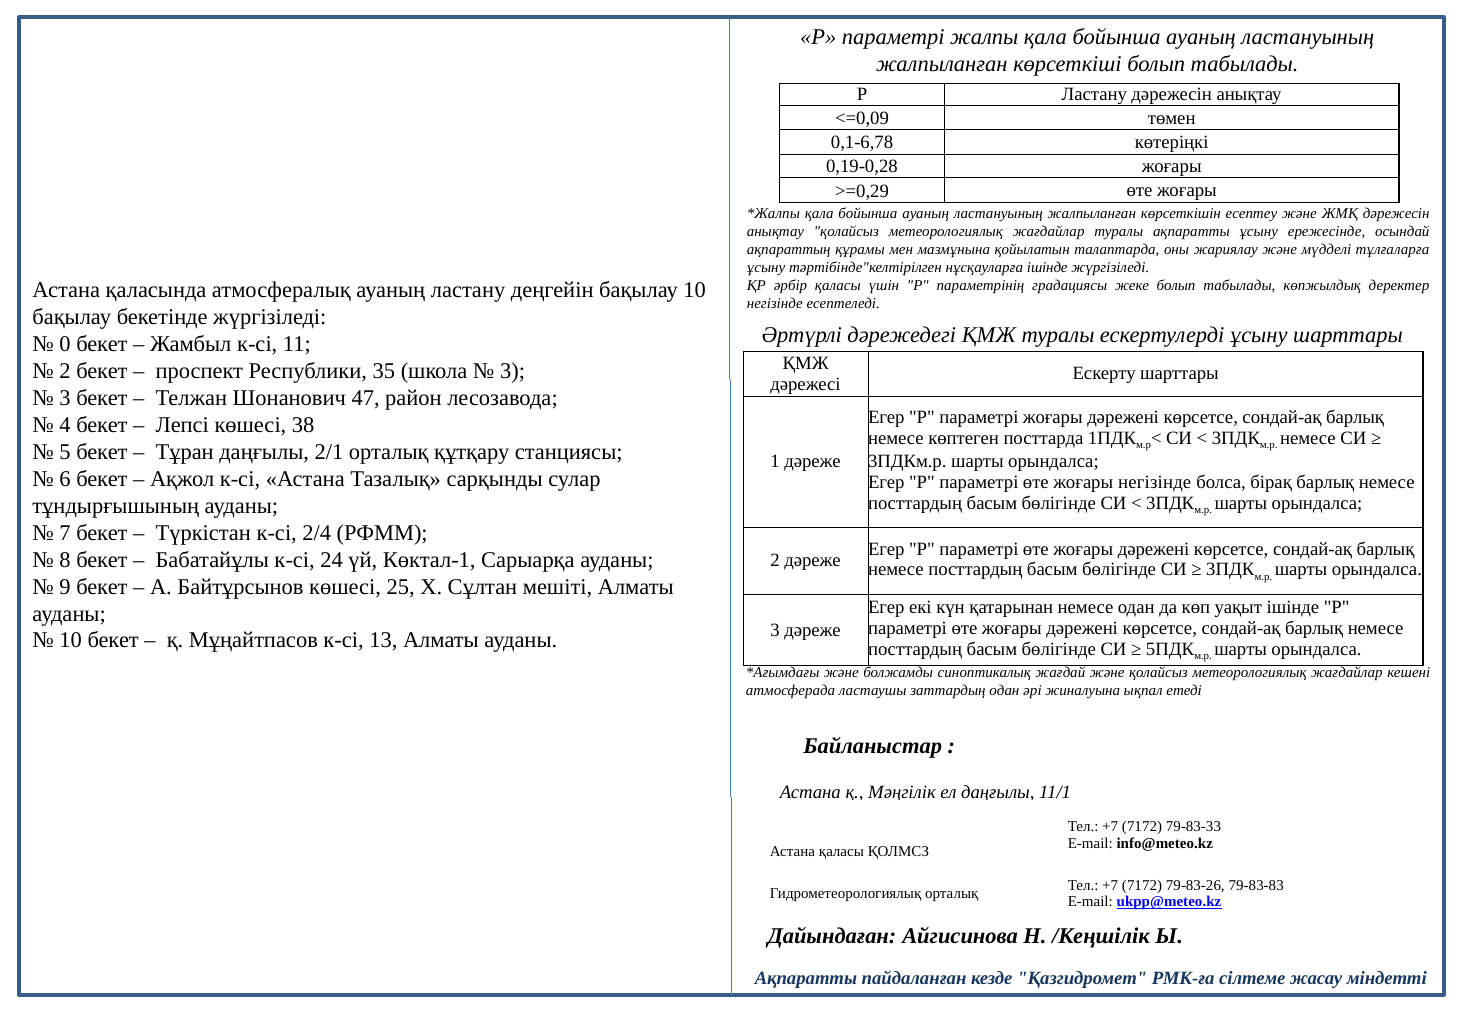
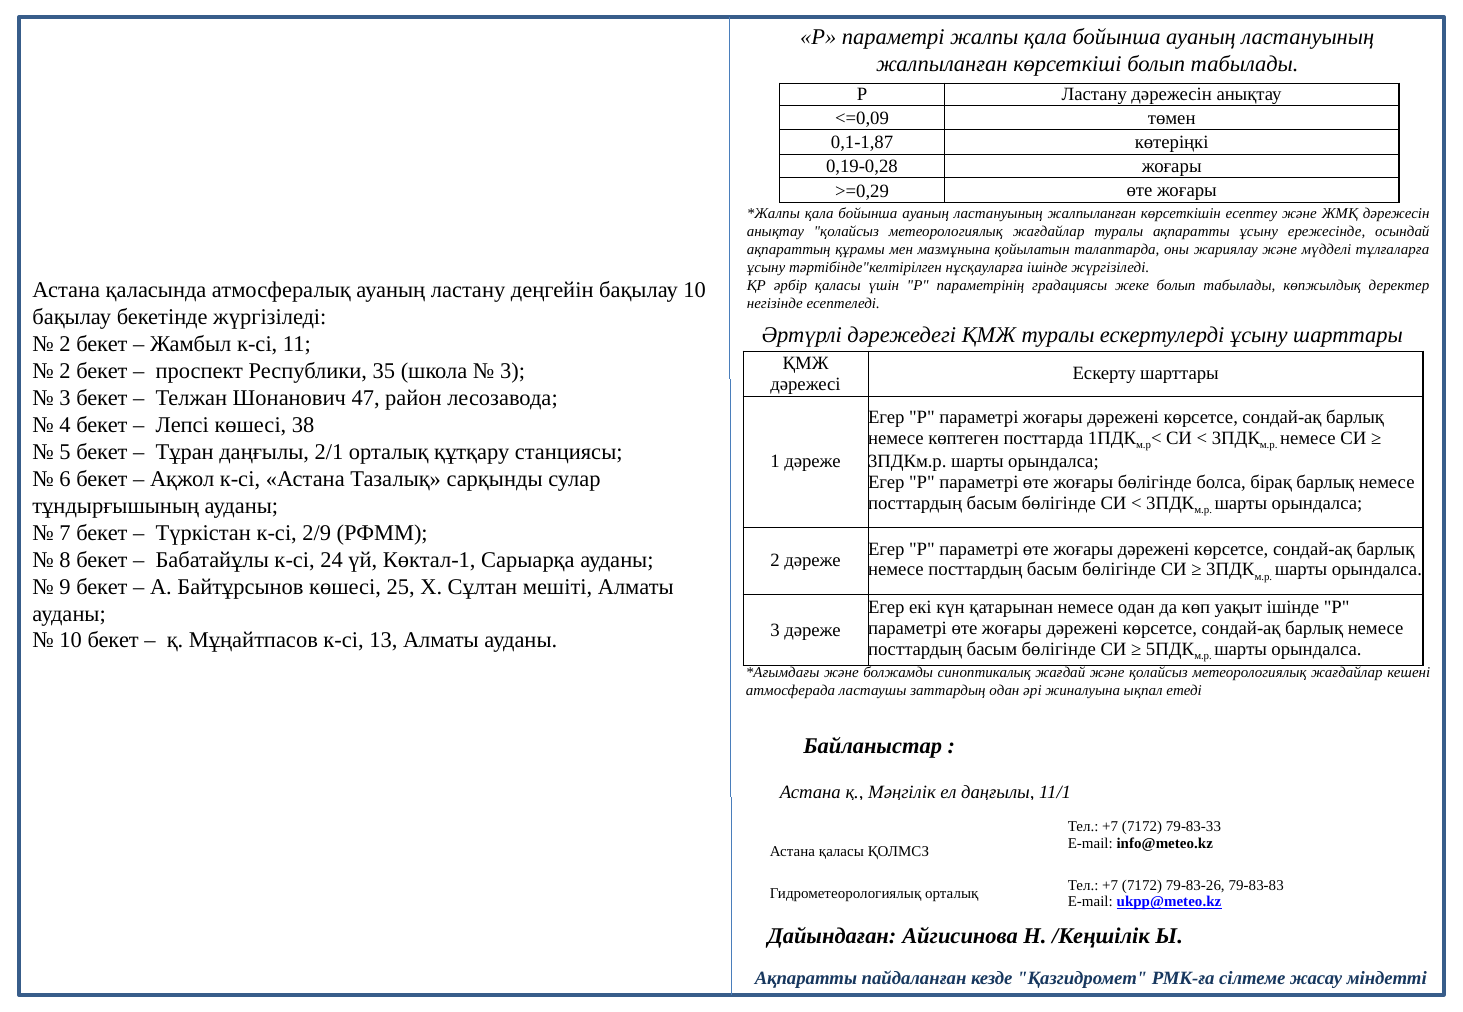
0,1-6,78: 0,1-6,78 -> 0,1-1,87
0 at (65, 344): 0 -> 2
жоғары негізінде: негізінде -> бөлігінде
2/4: 2/4 -> 2/9
